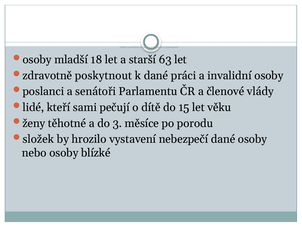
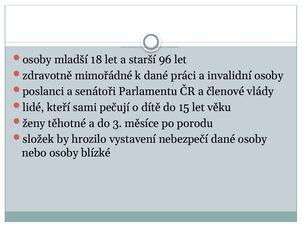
63: 63 -> 96
poskytnout: poskytnout -> mimořádné
